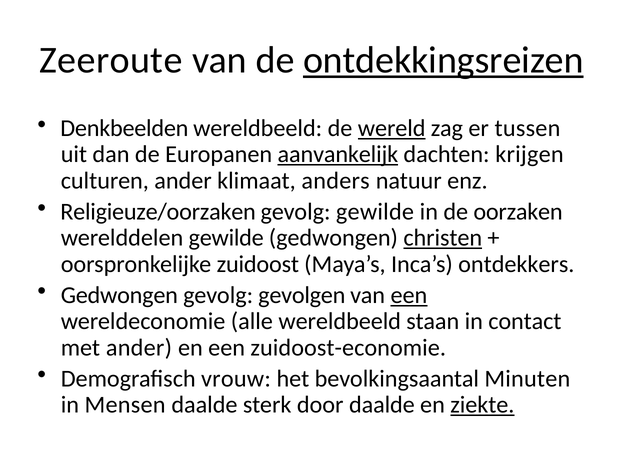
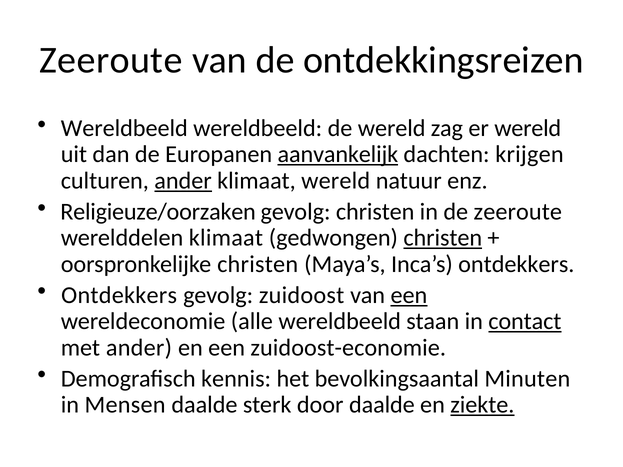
ontdekkingsreizen underline: present -> none
Denkbeelden at (124, 128): Denkbeelden -> Wereldbeeld
wereld at (392, 128) underline: present -> none
er tussen: tussen -> wereld
ander at (183, 181) underline: none -> present
klimaat anders: anders -> wereld
gevolg gewilde: gewilde -> christen
de oorzaken: oorzaken -> zeeroute
werelddelen gewilde: gewilde -> klimaat
oorspronkelijke zuidoost: zuidoost -> christen
Gedwongen at (119, 295): Gedwongen -> Ontdekkers
gevolgen: gevolgen -> zuidoost
contact underline: none -> present
vrouw: vrouw -> kennis
